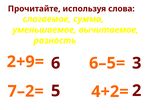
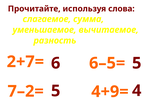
2+9=: 2+9= -> 2+7=
6 3: 3 -> 5
2: 2 -> 4
4+2=: 4+2= -> 4+9=
